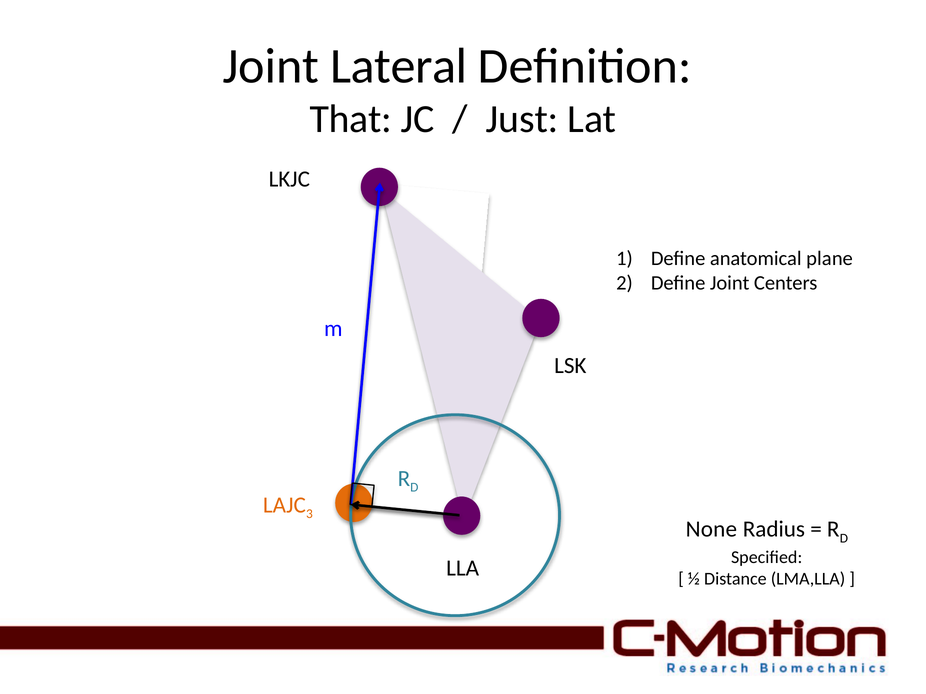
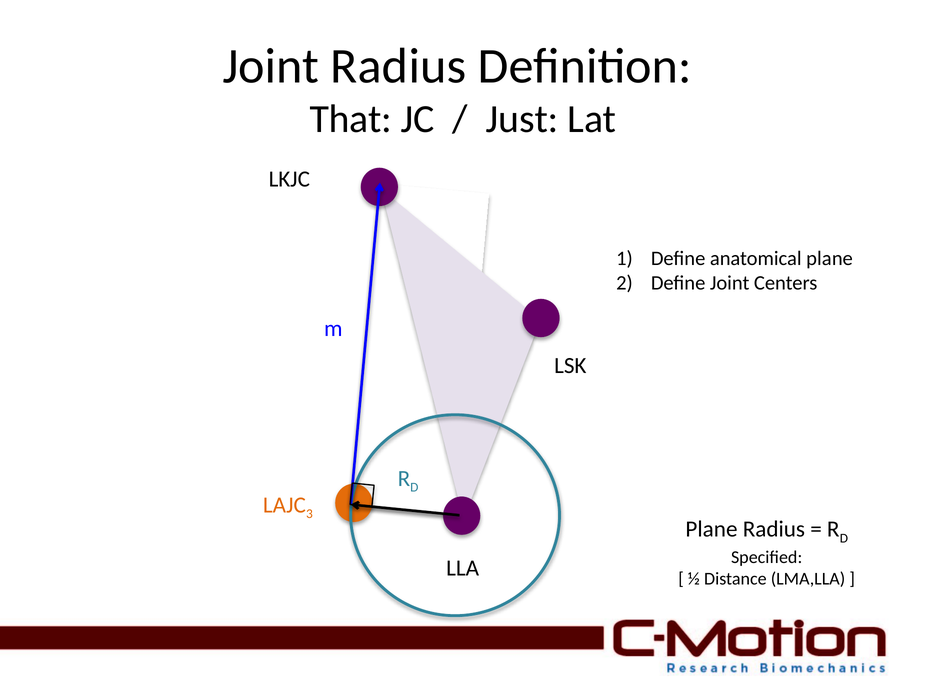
Joint Lateral: Lateral -> Radius
None at (711, 530): None -> Plane
